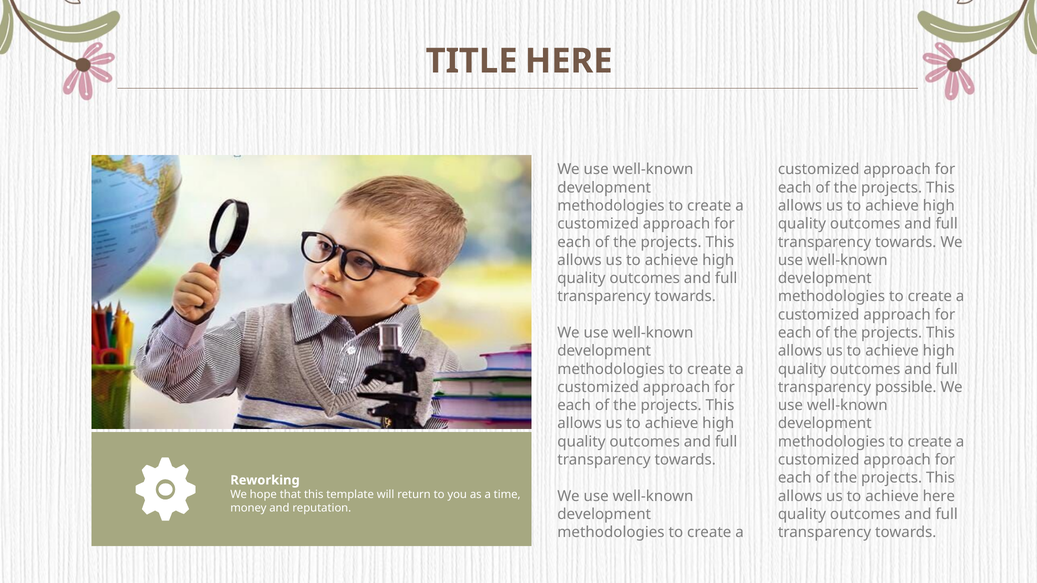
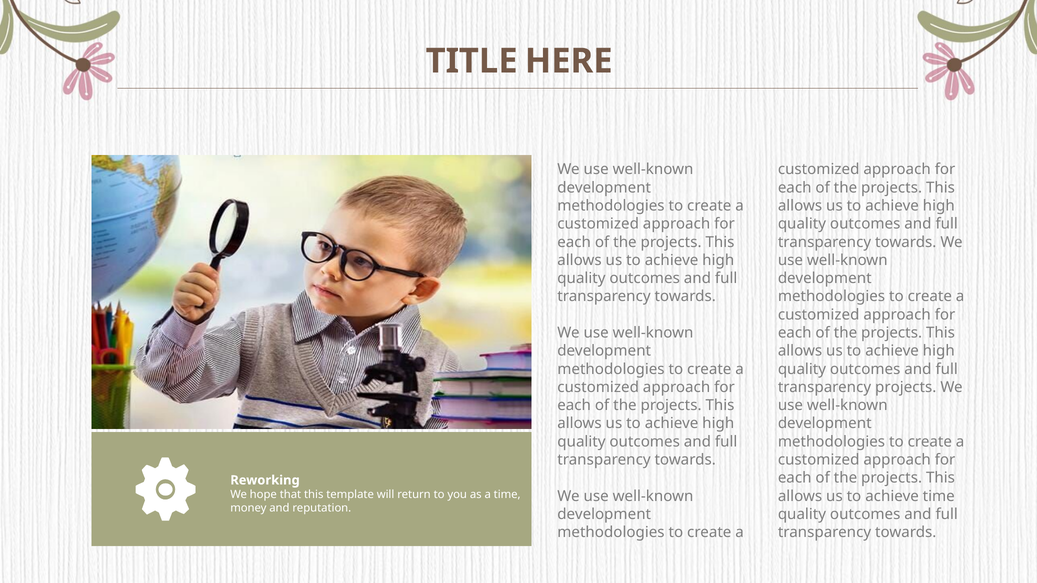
transparency possible: possible -> projects
achieve here: here -> time
